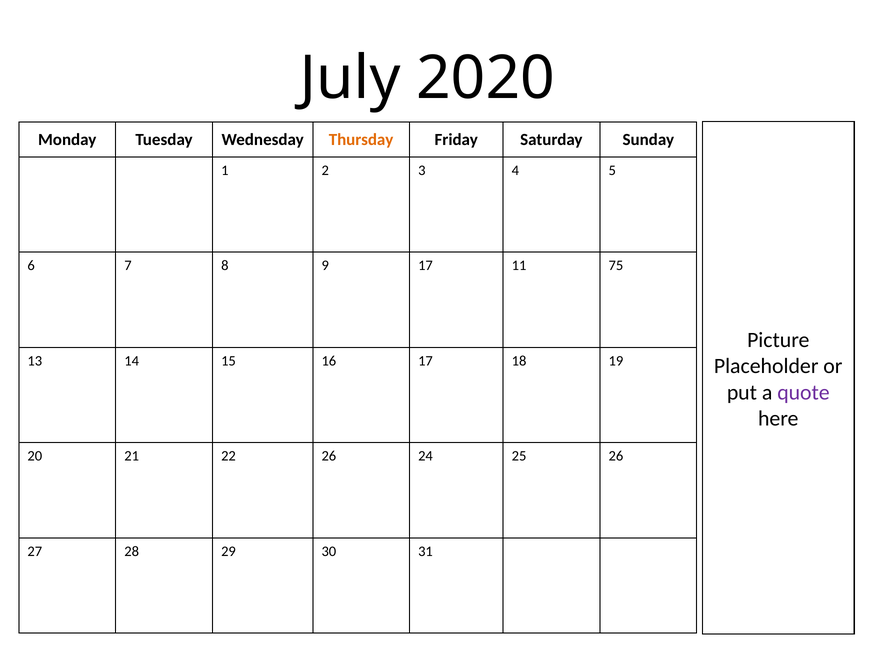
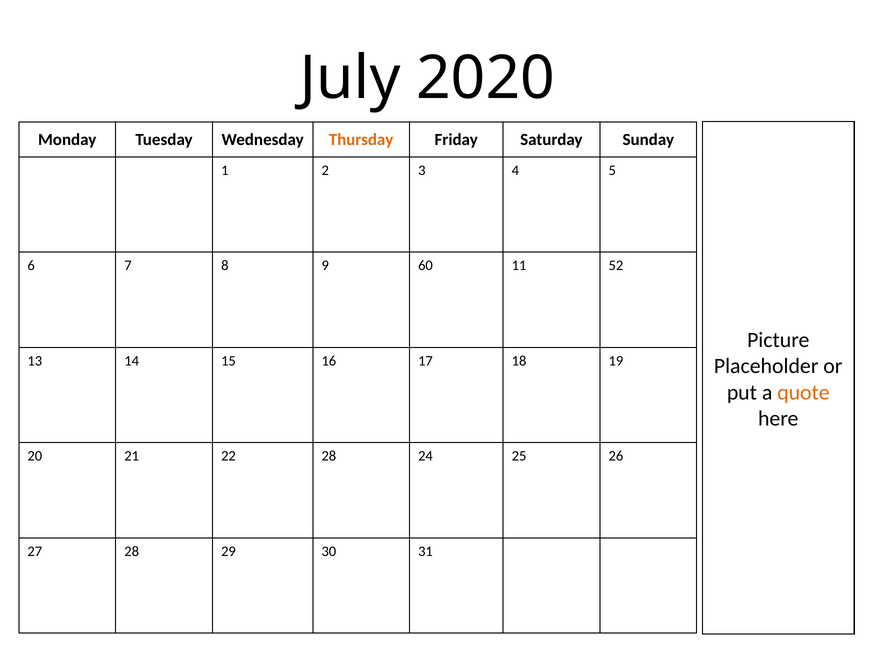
9 17: 17 -> 60
75: 75 -> 52
quote colour: purple -> orange
22 26: 26 -> 28
